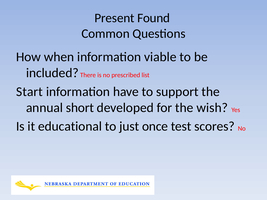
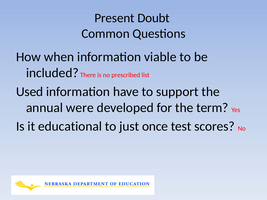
Found: Found -> Doubt
Start: Start -> Used
short: short -> were
wish: wish -> term
